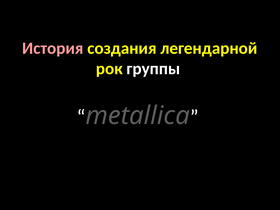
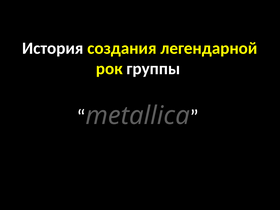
История colour: pink -> white
